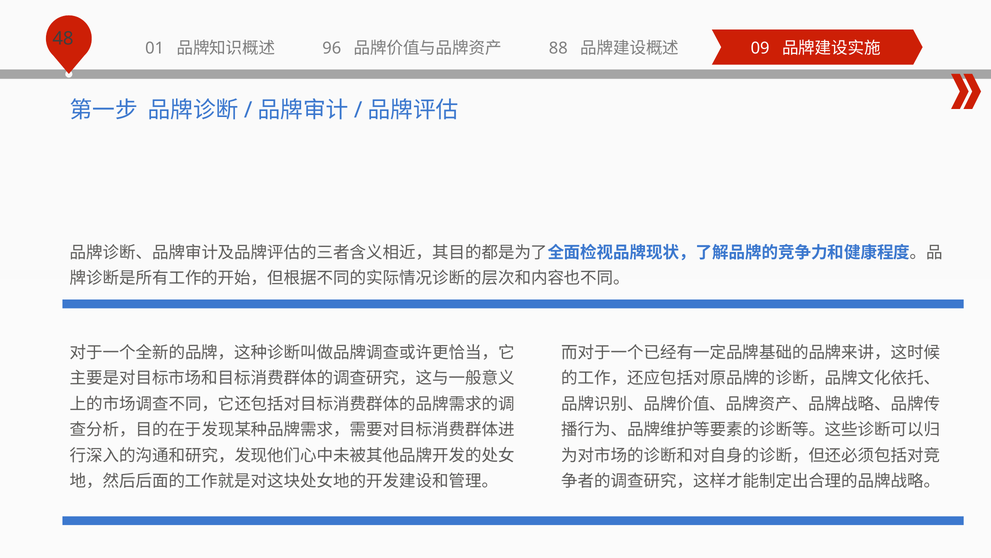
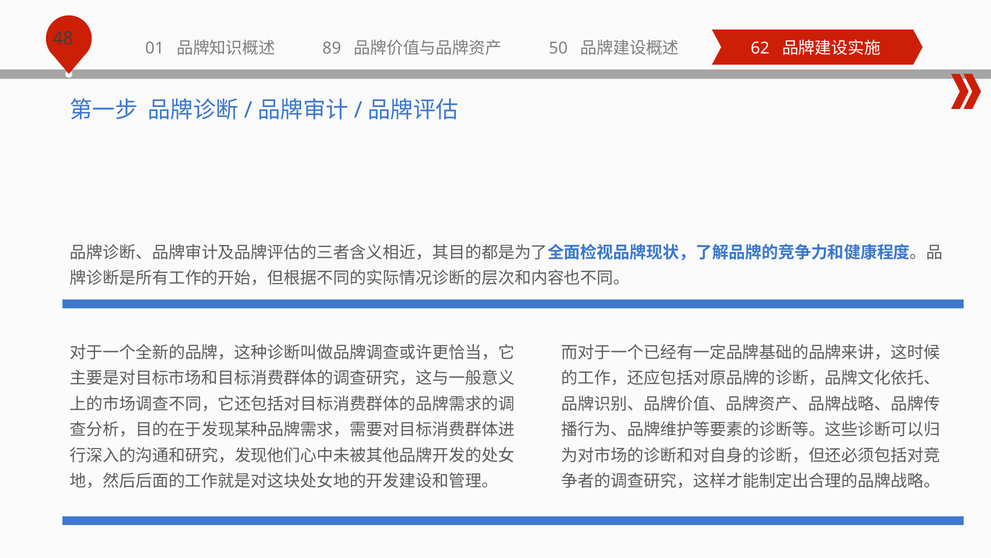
09: 09 -> 62
96: 96 -> 89
88: 88 -> 50
